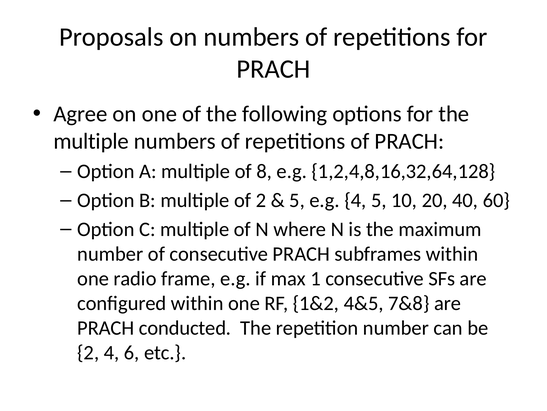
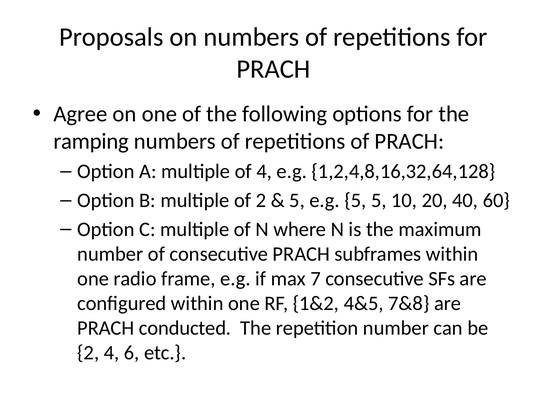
multiple at (91, 141): multiple -> ramping
of 8: 8 -> 4
e.g 4: 4 -> 5
1: 1 -> 7
